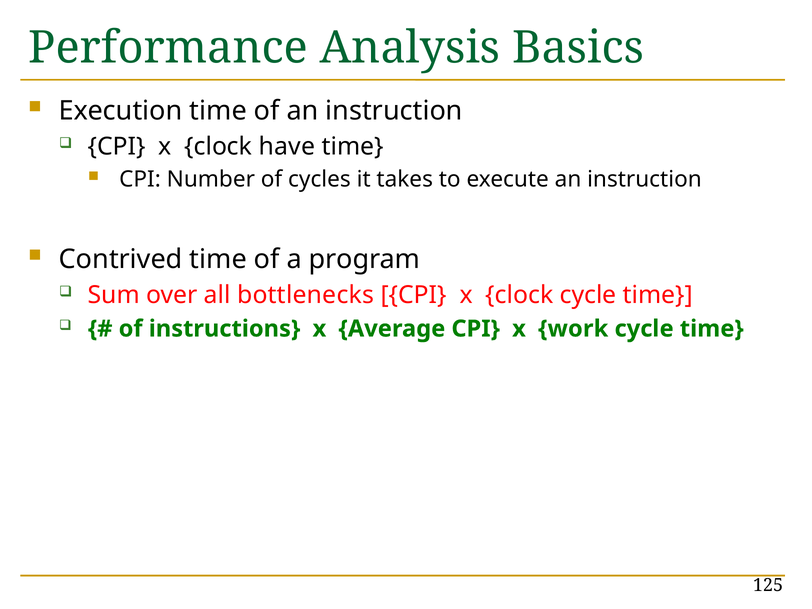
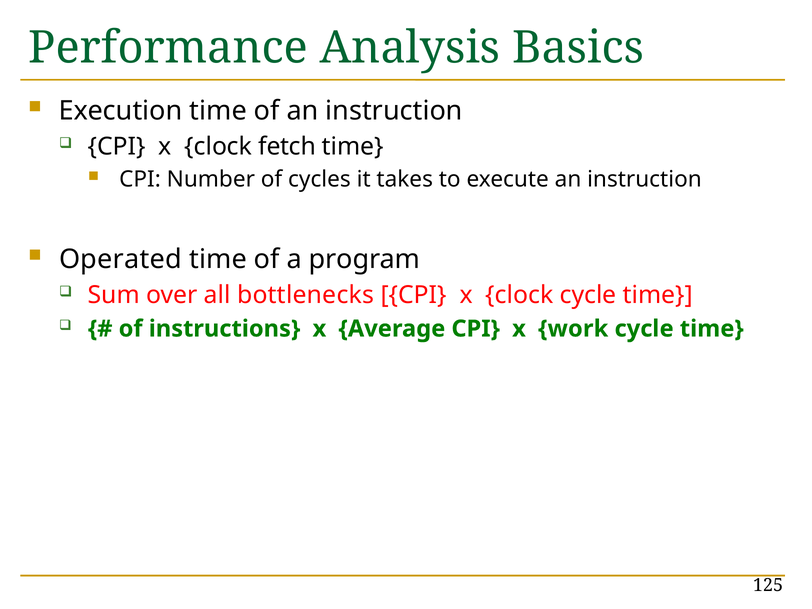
have: have -> fetch
Contrived: Contrived -> Operated
